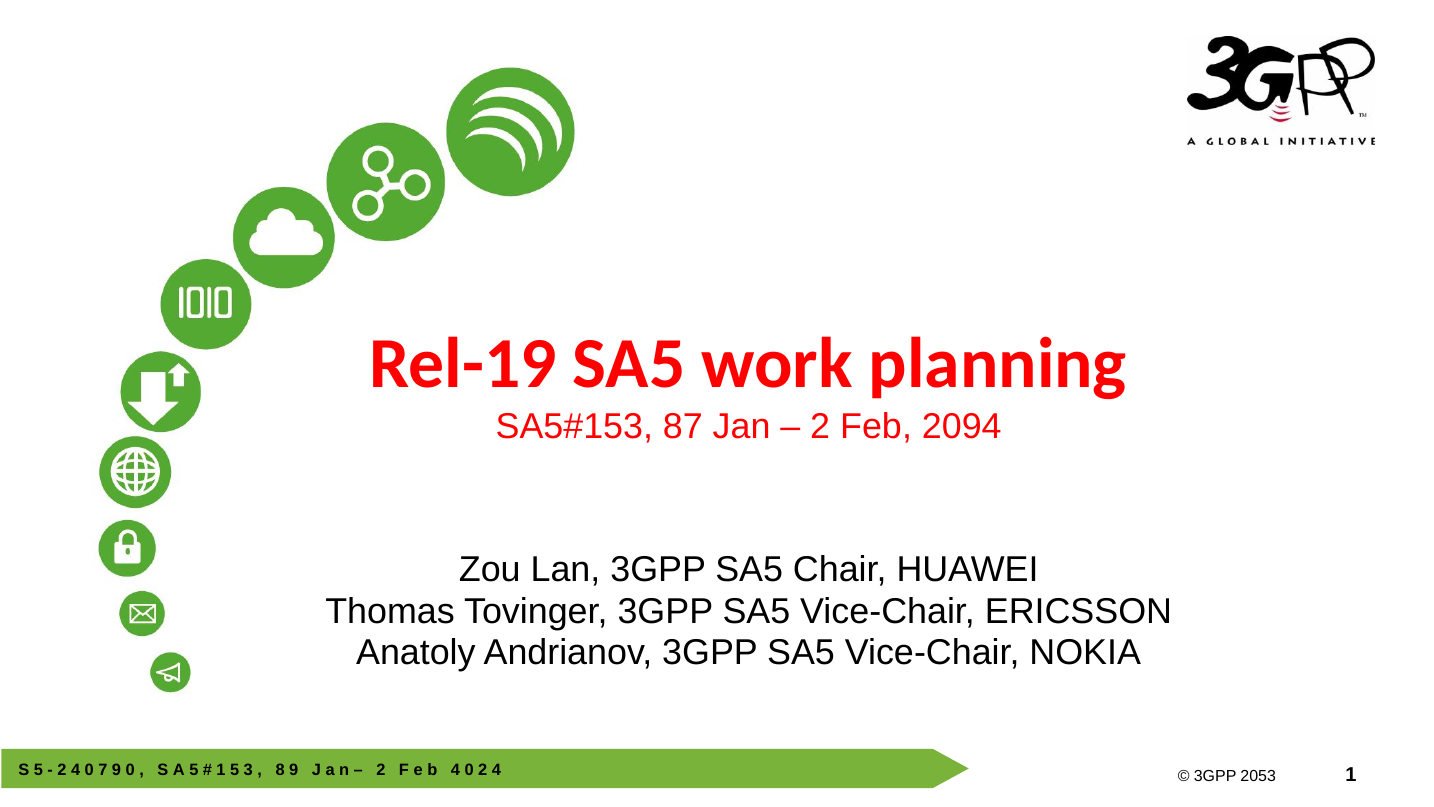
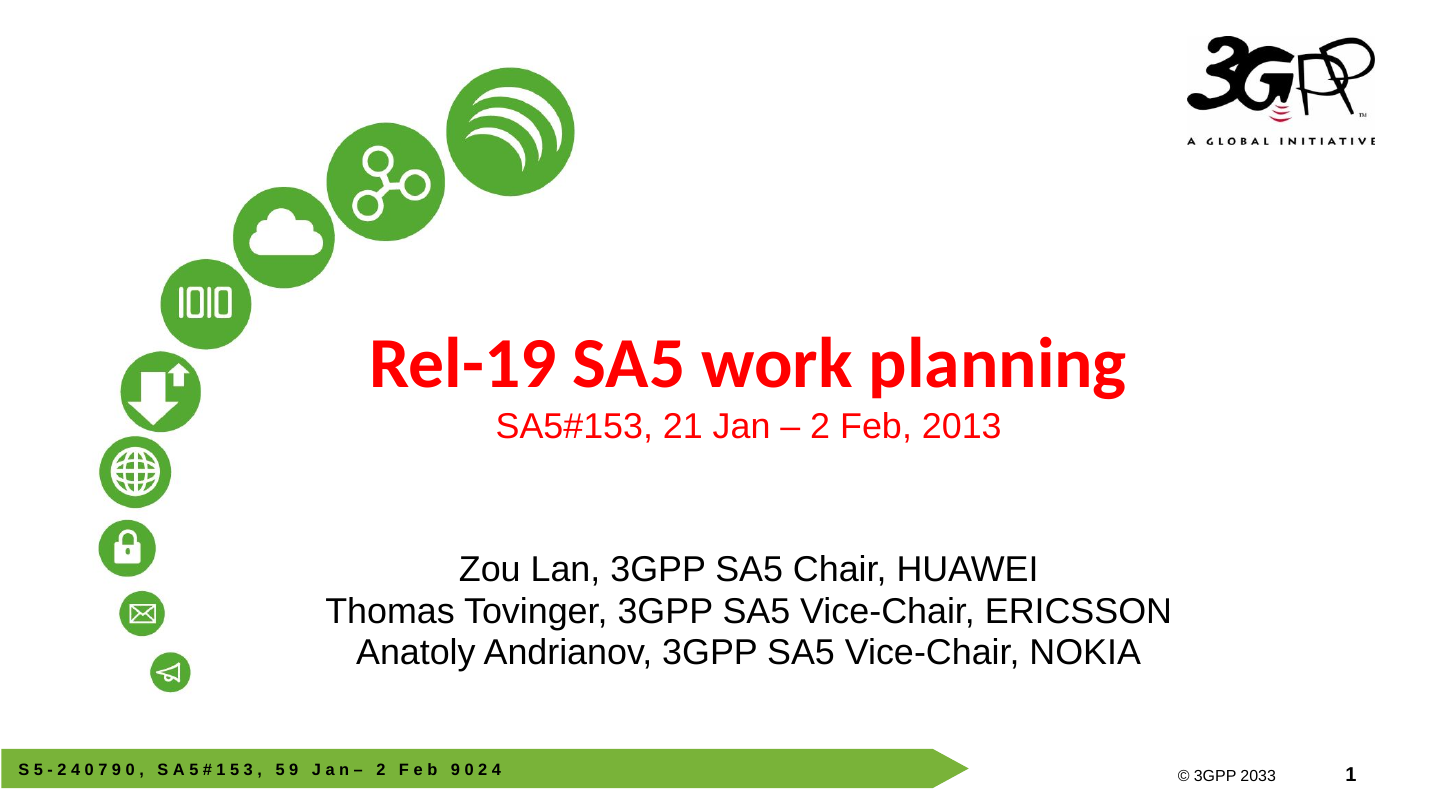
87: 87 -> 21
2094: 2094 -> 2013
8 at (280, 770): 8 -> 5
4 at (455, 770): 4 -> 9
2053: 2053 -> 2033
